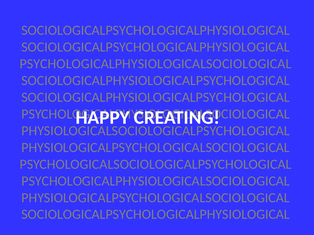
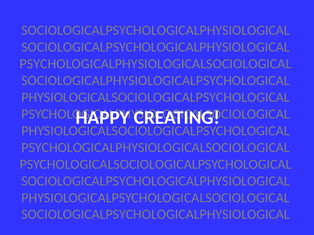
SOCIOLOGICALPHYSIOLOGICALPSYCHOLOGICAL at (156, 98): SOCIOLOGICALPHYSIOLOGICALPSYCHOLOGICAL -> PHYSIOLOGICALSOCIOLOGICALPSYCHOLOGICAL
PHYSIOLOGICALPSYCHOLOGICALSOCIOLOGICAL at (156, 148): PHYSIOLOGICALPSYCHOLOGICALSOCIOLOGICAL -> PSYCHOLOGICALPHYSIOLOGICALSOCIOLOGICAL
PSYCHOLOGICALPHYSIOLOGICALSOCIOLOGICAL at (156, 181): PSYCHOLOGICALPHYSIOLOGICALSOCIOLOGICAL -> SOCIOLOGICALPSYCHOLOGICALPHYSIOLOGICAL
